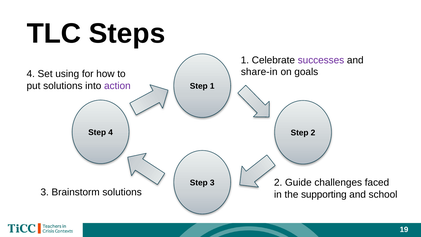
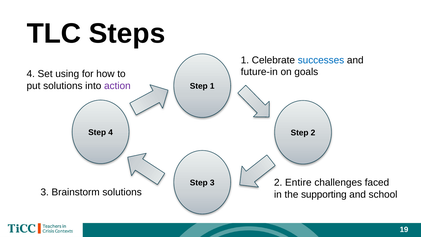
successes colour: purple -> blue
share-in: share-in -> future-in
Guide: Guide -> Entire
